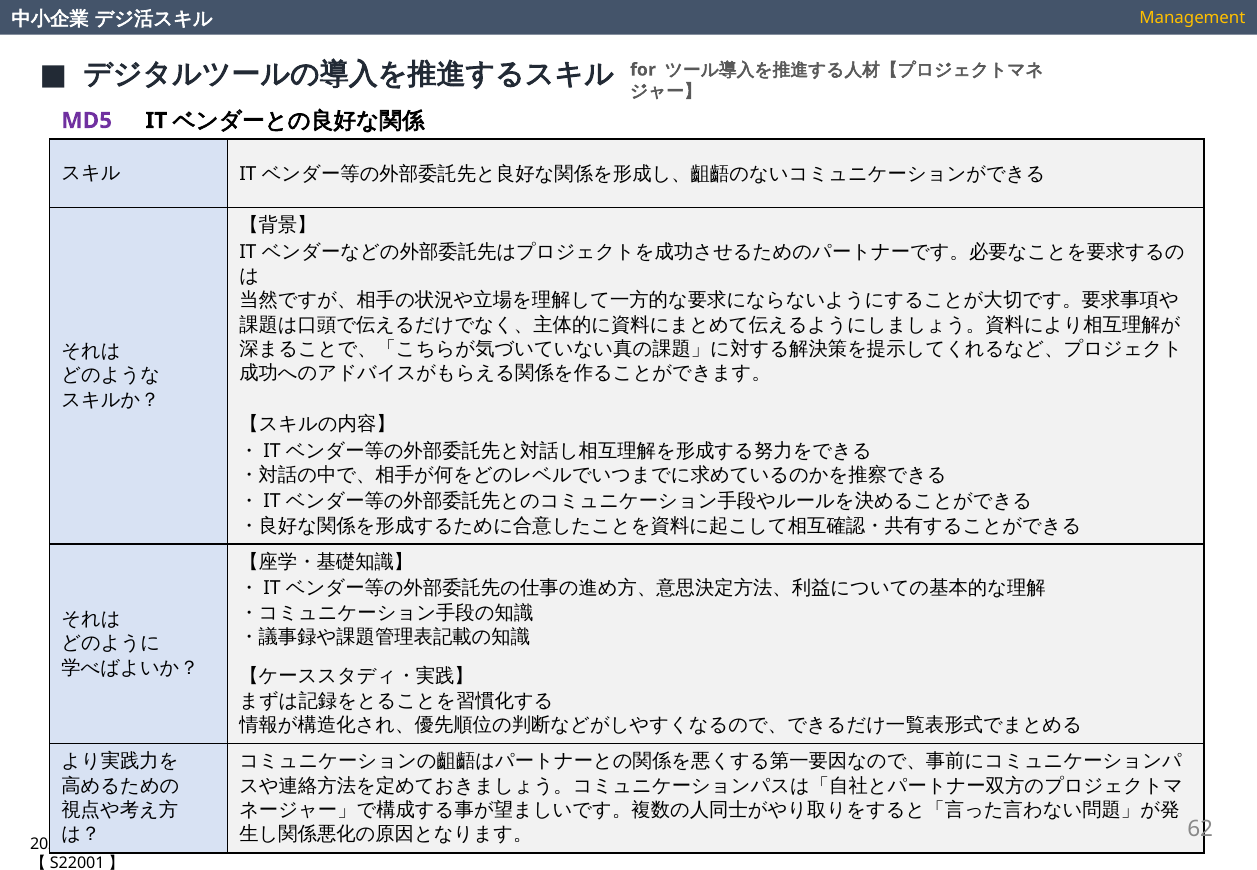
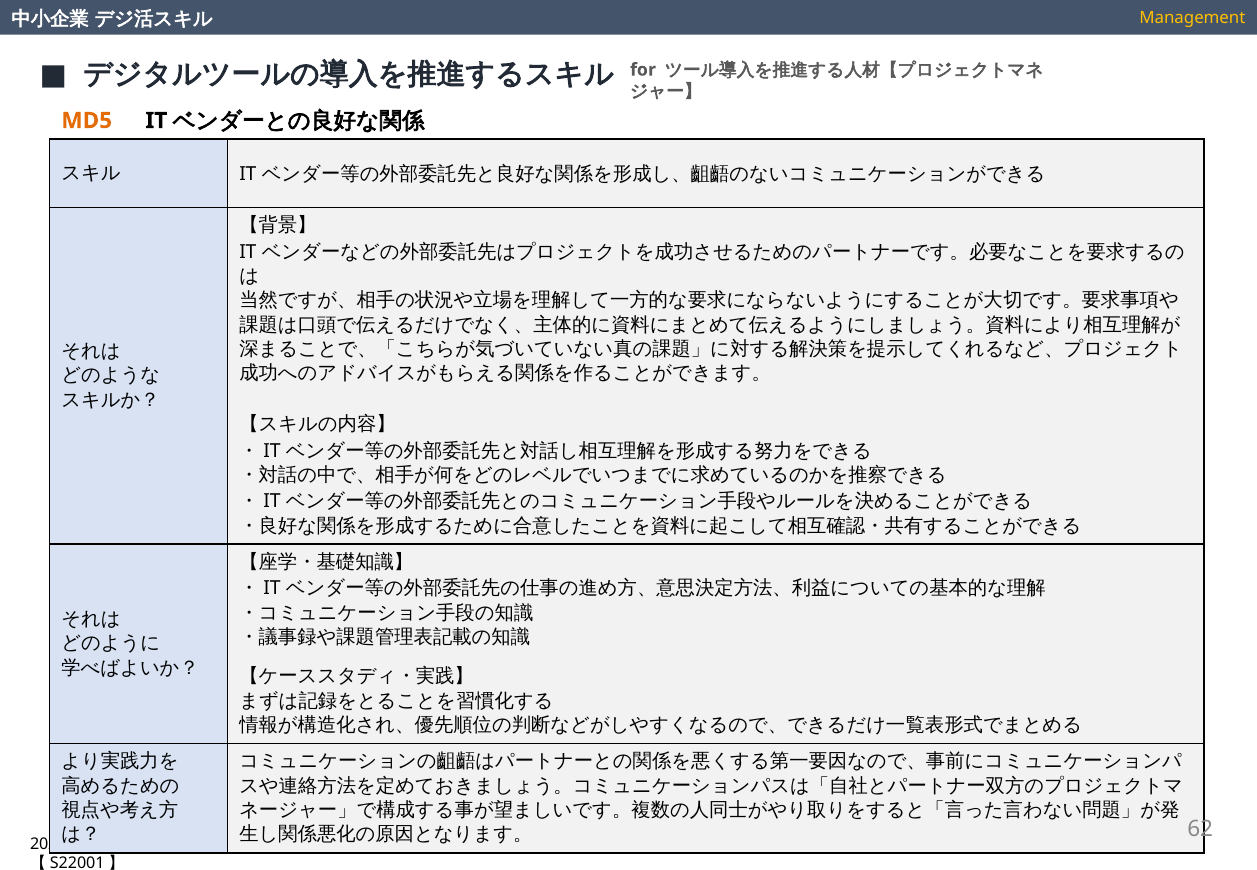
MD5 colour: purple -> orange
